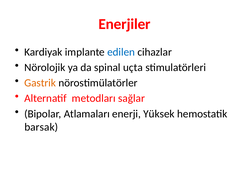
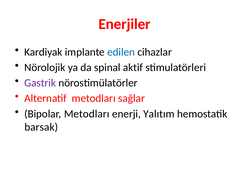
uçta: uçta -> aktif
Gastrik colour: orange -> purple
Bipolar Atlamaları: Atlamaları -> Metodları
Yüksek: Yüksek -> Yalıtım
